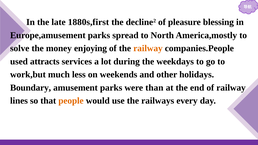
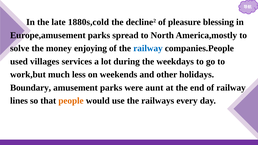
1880s,first: 1880s,first -> 1880s,cold
railway at (148, 48) colour: orange -> blue
attracts: attracts -> villages
than: than -> aunt
